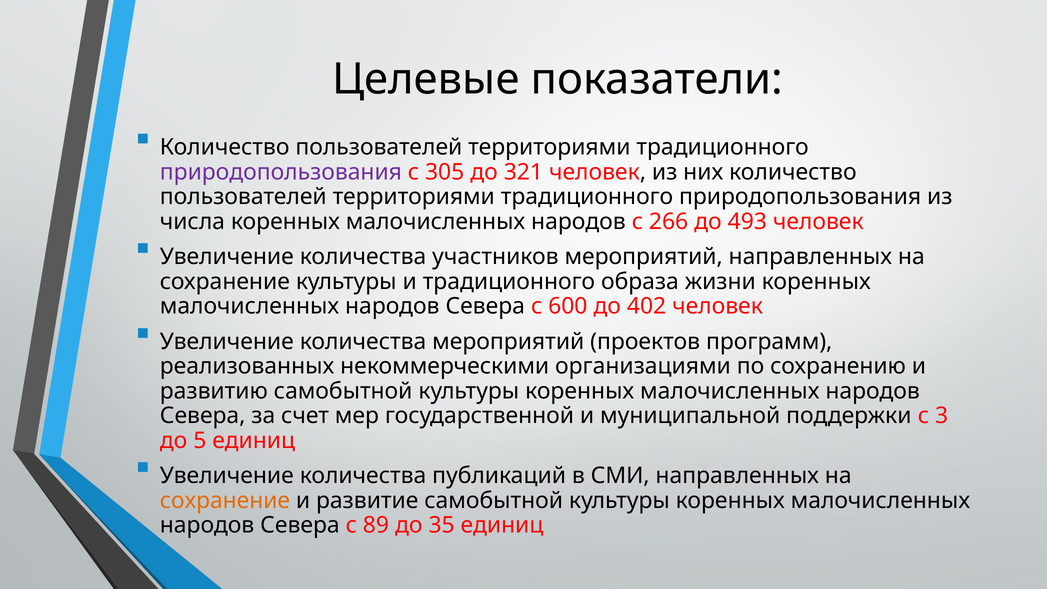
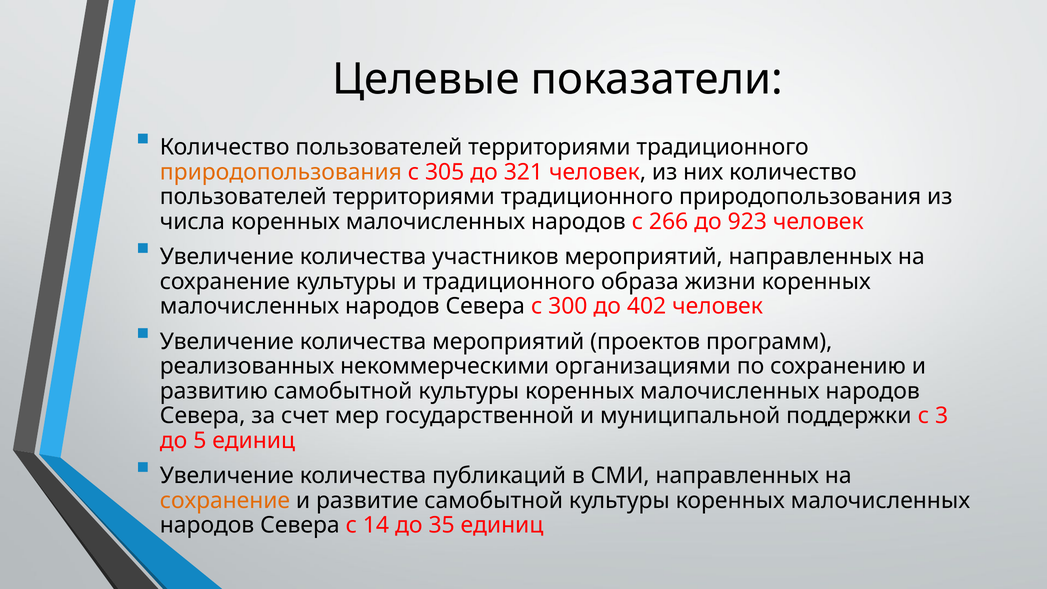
природопользования at (281, 172) colour: purple -> orange
493: 493 -> 923
600: 600 -> 300
89: 89 -> 14
